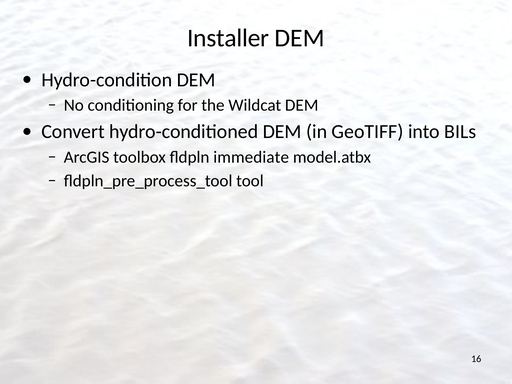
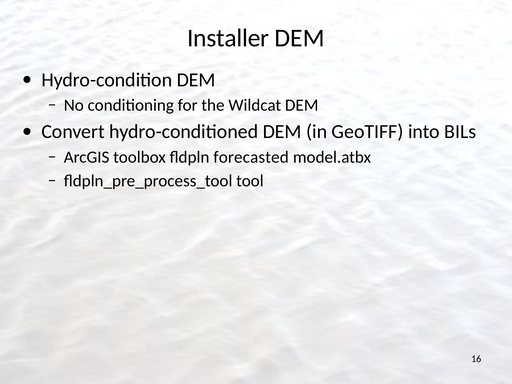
immediate: immediate -> forecasted
